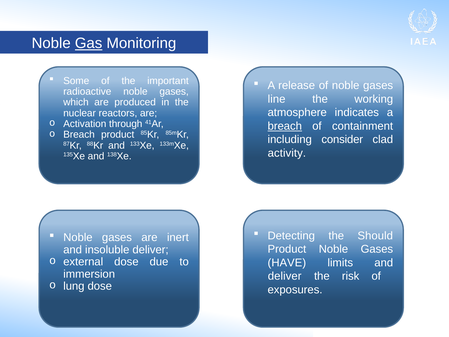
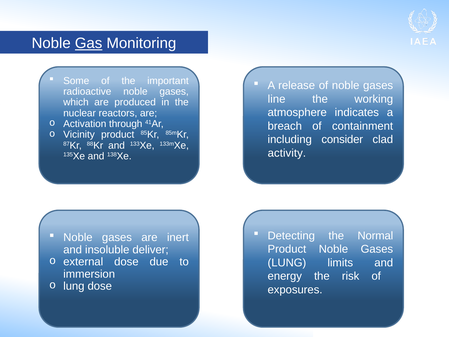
breach at (285, 126) underline: present -> none
Breach at (79, 135): Breach -> Vicinity
Should: Should -> Normal
HAVE at (287, 263): HAVE -> LUNG
deliver at (285, 276): deliver -> energy
